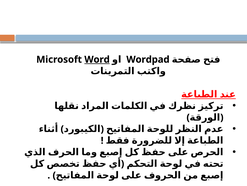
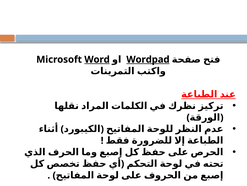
Wordpad underline: none -> present
